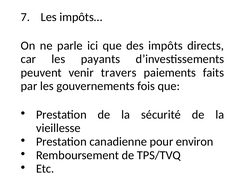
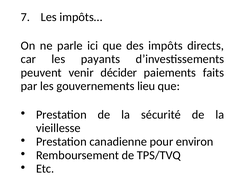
travers: travers -> décider
fois: fois -> lieu
